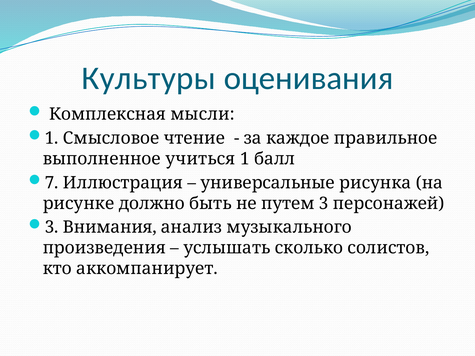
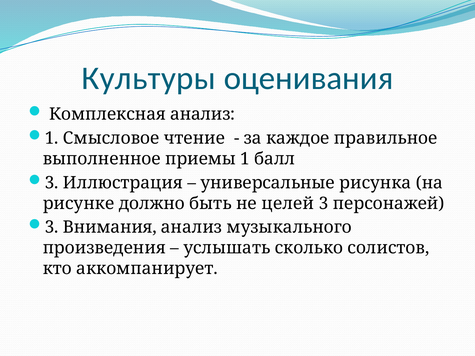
Комплексная мысли: мысли -> анализ
учиться: учиться -> приемы
7 at (52, 183): 7 -> 3
путем: путем -> целей
